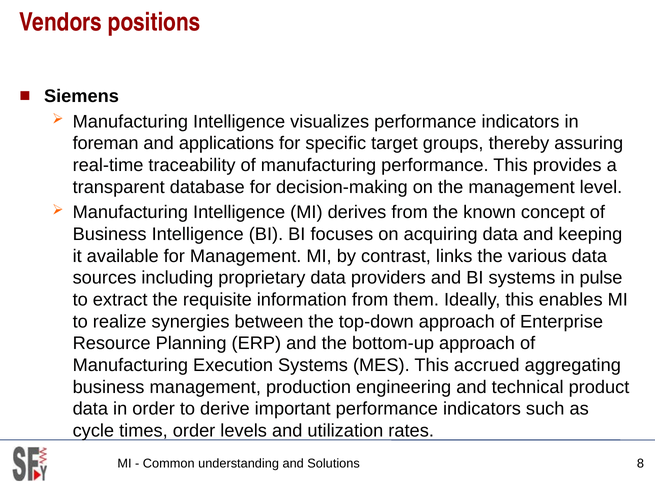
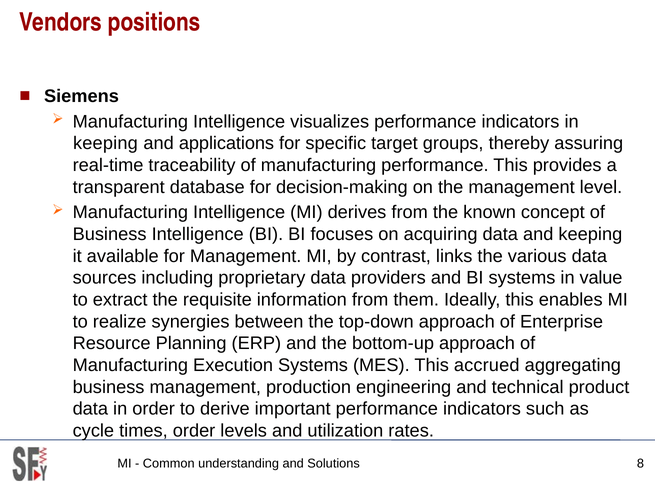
foreman at (106, 143): foreman -> keeping
pulse: pulse -> value
